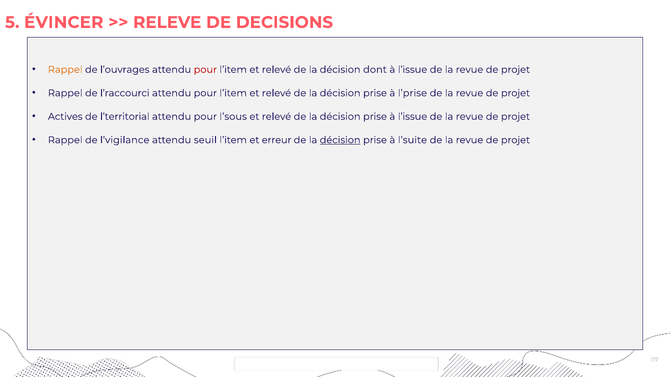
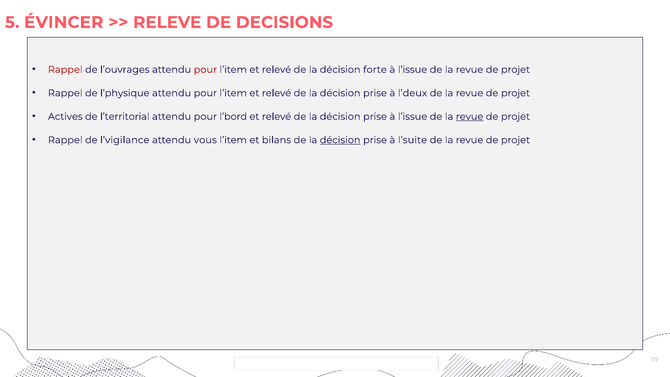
Rappel at (65, 70) colour: orange -> red
dont: dont -> forte
l’raccourci: l’raccourci -> l’physique
l’prise: l’prise -> l’deux
l’sous: l’sous -> l’bord
revue at (470, 117) underline: none -> present
seuil: seuil -> vous
erreur: erreur -> bilans
